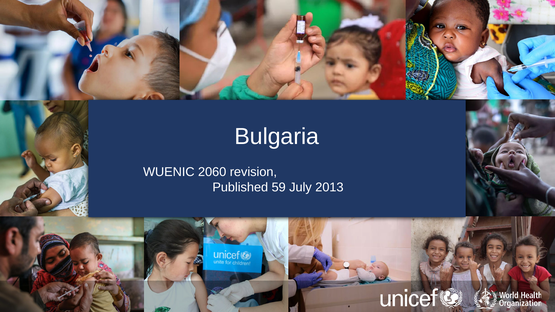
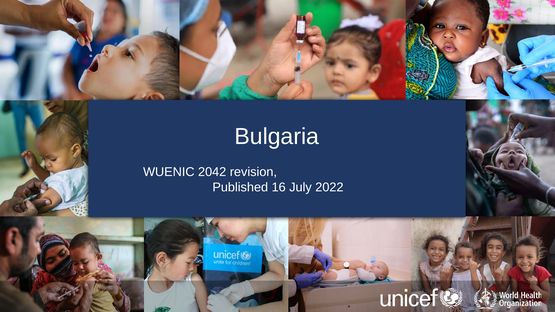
2060: 2060 -> 2042
59: 59 -> 16
2013: 2013 -> 2022
